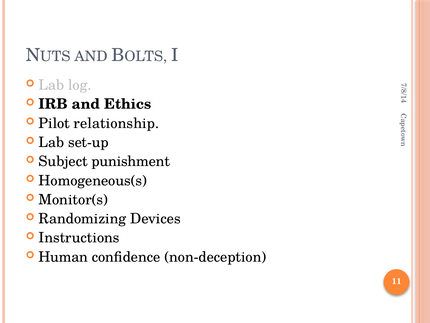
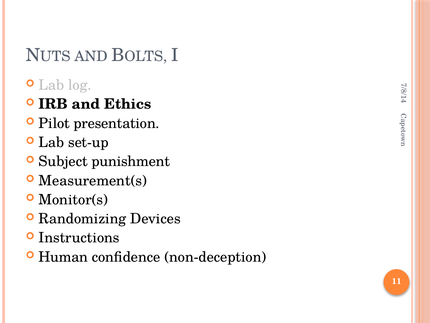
relationship: relationship -> presentation
Homogeneous(s: Homogeneous(s -> Measurement(s
